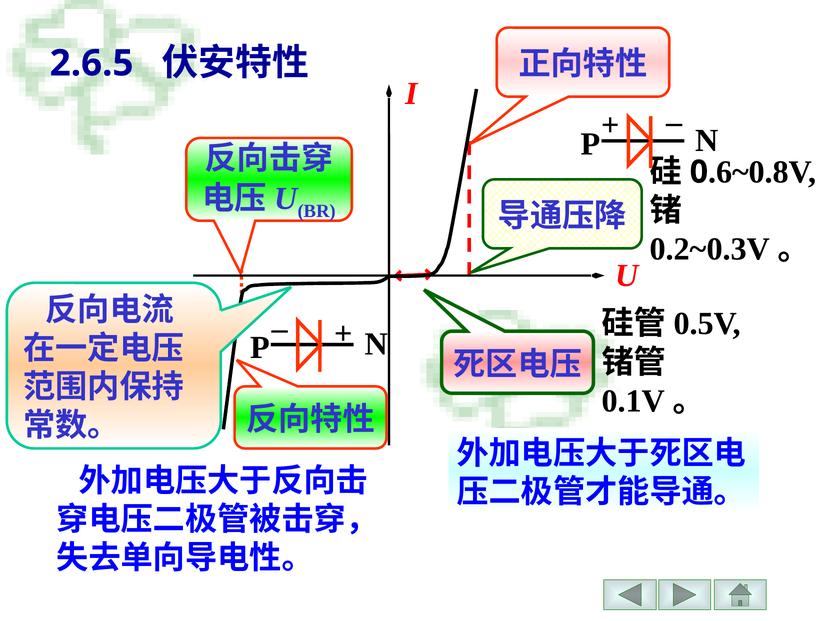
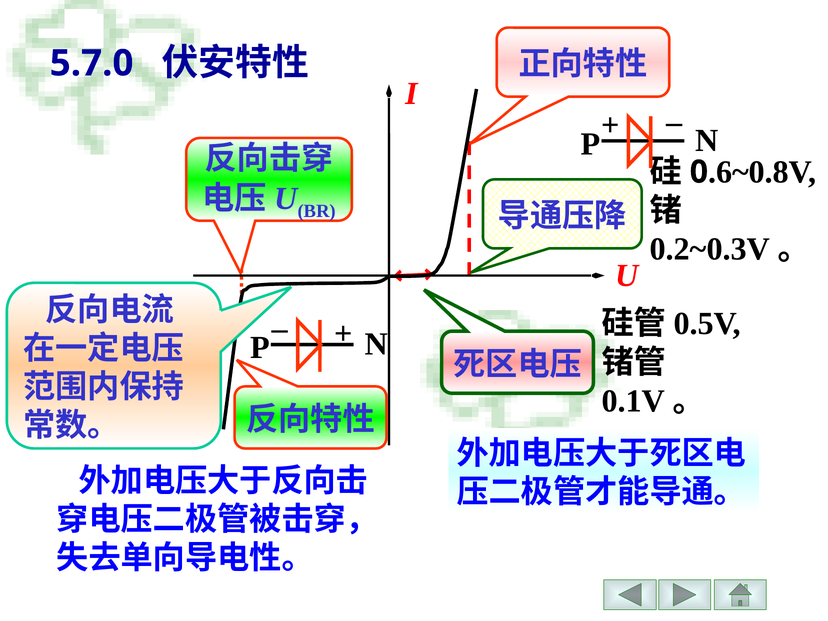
2.6.5: 2.6.5 -> 5.7.0
